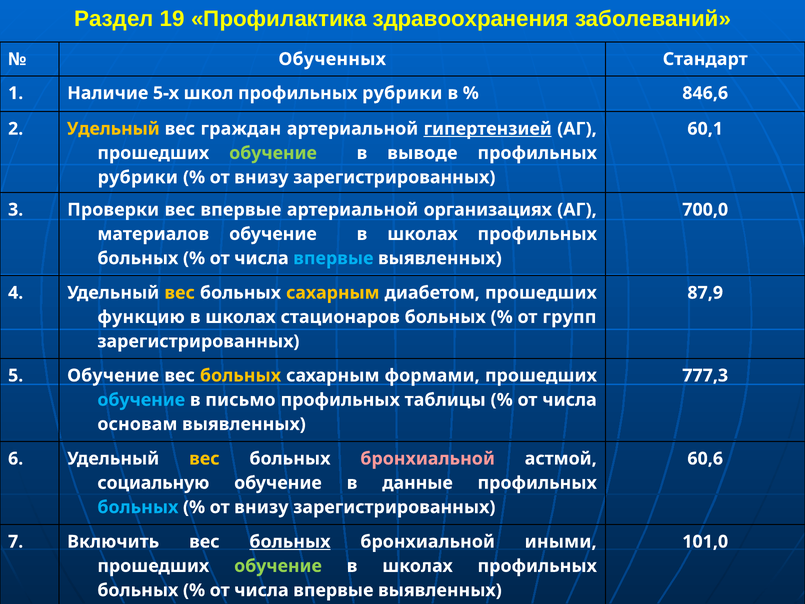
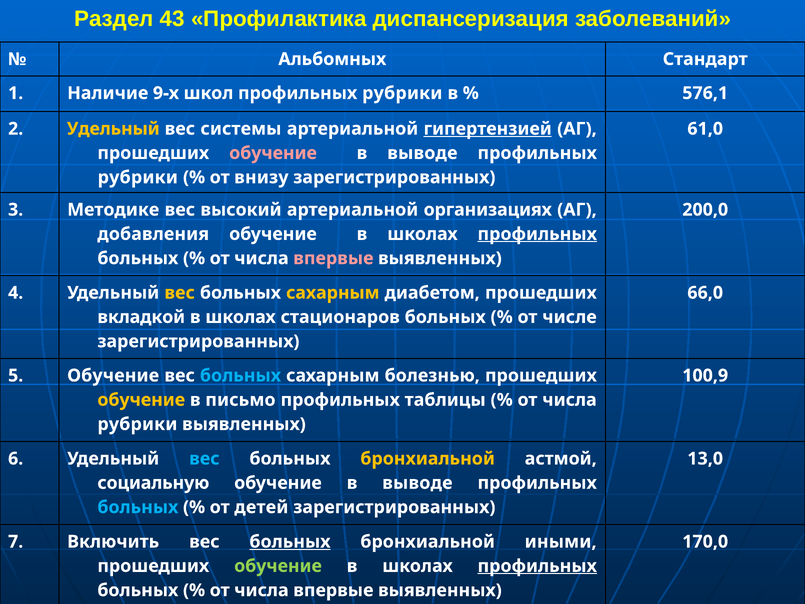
19: 19 -> 43
здравоохранения: здравоохранения -> диспансеризация
Обученных: Обученных -> Альбомных
5-х: 5-х -> 9-х
846,6: 846,6 -> 576,1
граждан: граждан -> системы
60,1: 60,1 -> 61,0
обучение at (273, 153) colour: light green -> pink
Проверки: Проверки -> Методике
вес впервые: впервые -> высокий
700,0: 700,0 -> 200,0
материалов: материалов -> добавления
профильных at (537, 234) underline: none -> present
впервые at (333, 258) colour: light blue -> pink
87,9: 87,9 -> 66,0
функцию: функцию -> вкладкой
групп: групп -> числе
больных at (240, 375) colour: yellow -> light blue
формами: формами -> болезнью
777,3: 777,3 -> 100,9
обучение at (141, 400) colour: light blue -> yellow
основам at (137, 424): основам -> рубрики
вес at (204, 458) colour: yellow -> light blue
бронхиальной at (428, 458) colour: pink -> yellow
60,6: 60,6 -> 13,0
данные at (418, 483): данные -> выводе
внизу at (261, 507): внизу -> детей
101,0: 101,0 -> 170,0
профильных at (537, 566) underline: none -> present
